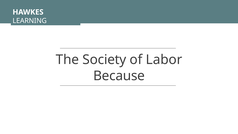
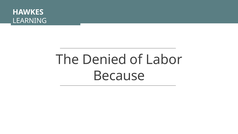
Society: Society -> Denied
